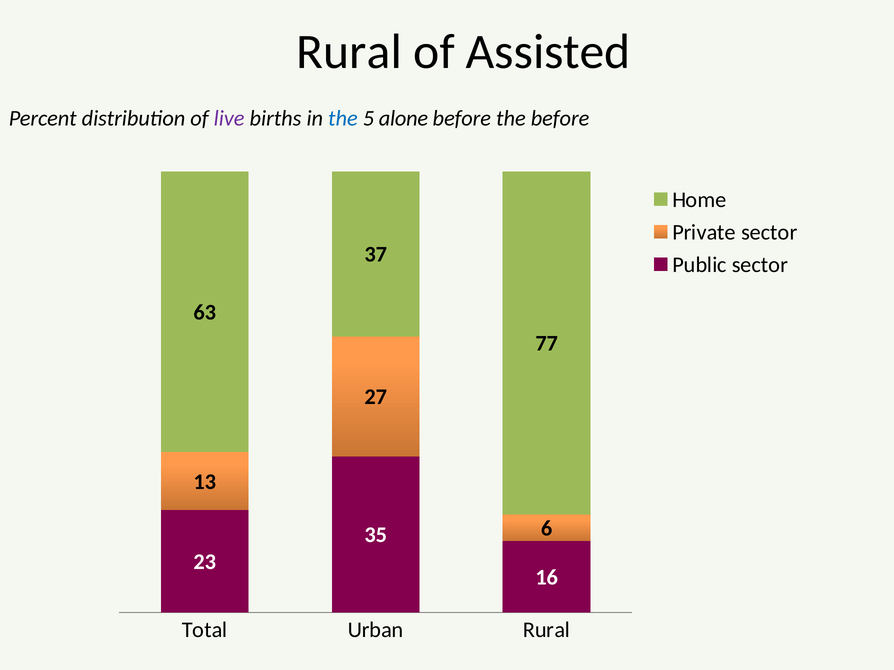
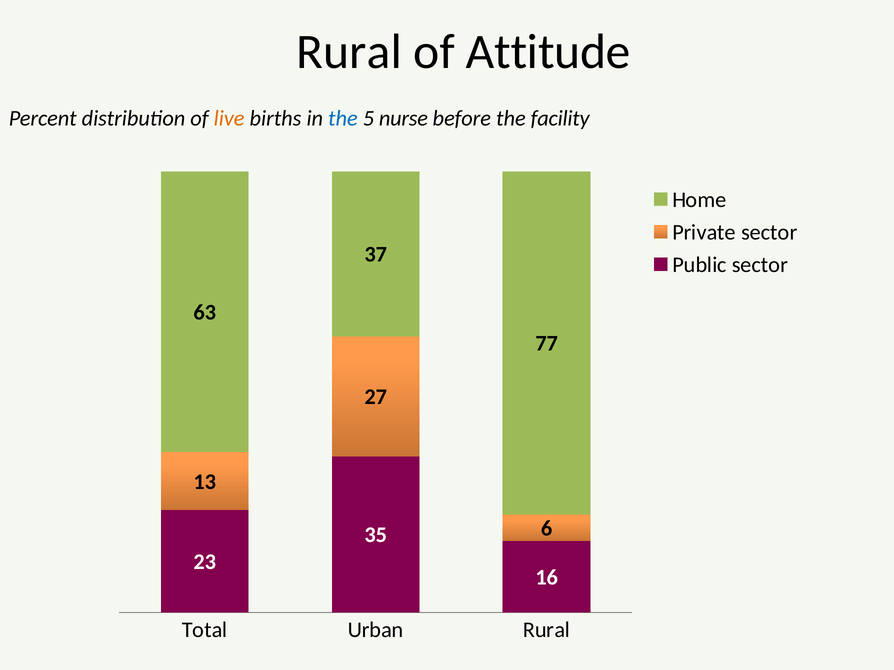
Assisted: Assisted -> Attitude
live colour: purple -> orange
alone: alone -> nurse
the before: before -> facility
